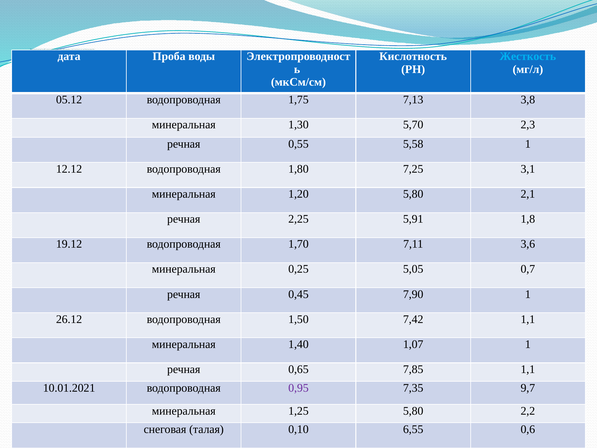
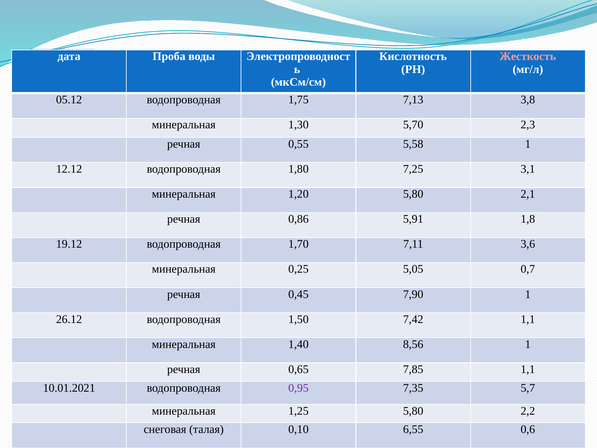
Жесткость colour: light blue -> pink
2,25: 2,25 -> 0,86
1,07: 1,07 -> 8,56
9,7: 9,7 -> 5,7
